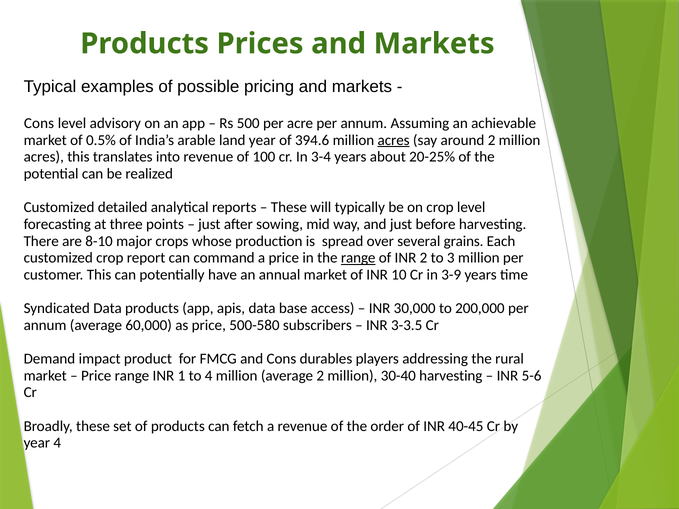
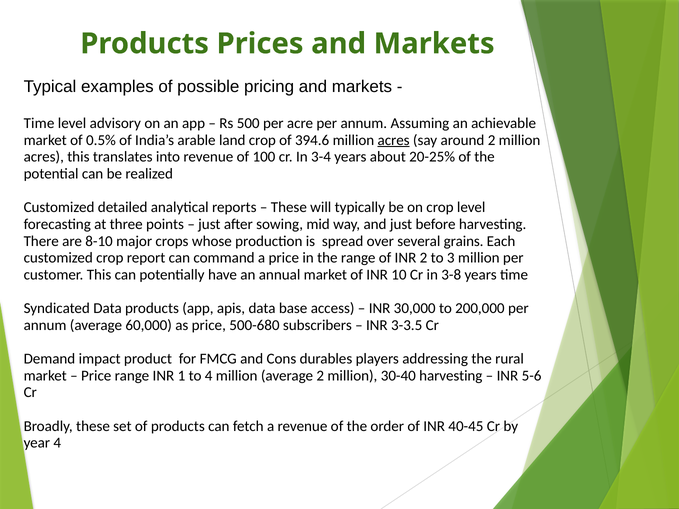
Cons at (39, 123): Cons -> Time
land year: year -> crop
range at (358, 258) underline: present -> none
3-9: 3-9 -> 3-8
500-580: 500-580 -> 500-680
